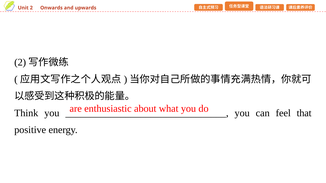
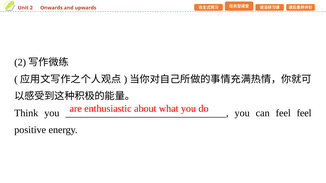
feel that: that -> feel
